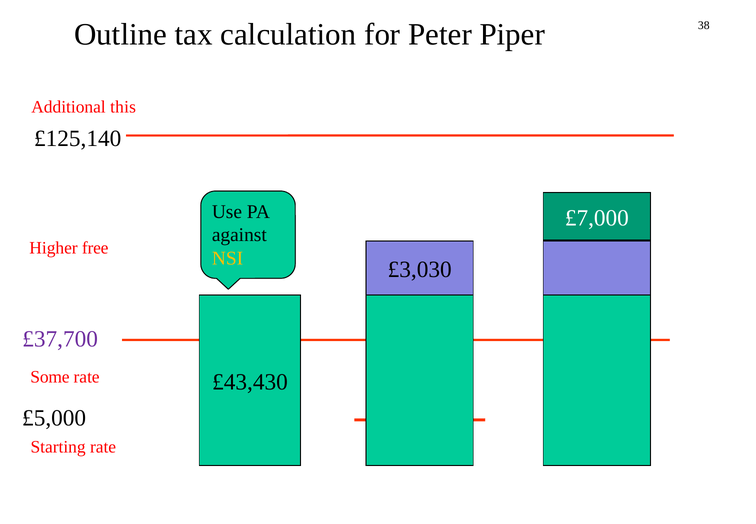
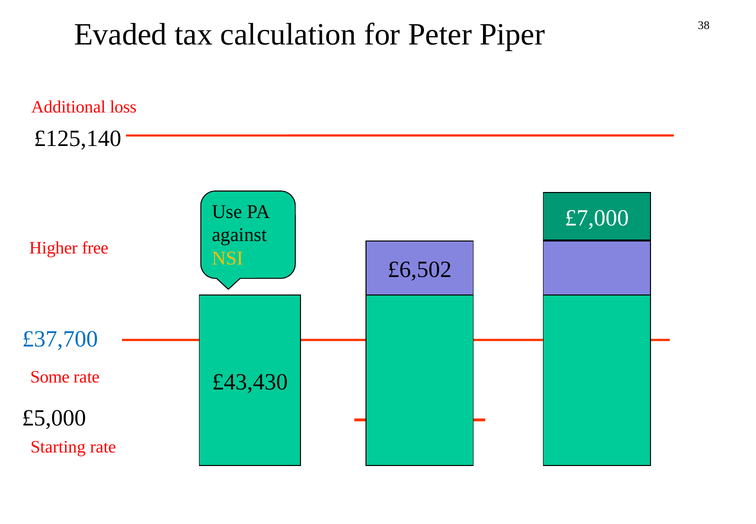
Outline: Outline -> Evaded
this: this -> loss
£3,030: £3,030 -> £6,502
£37,700 colour: purple -> blue
